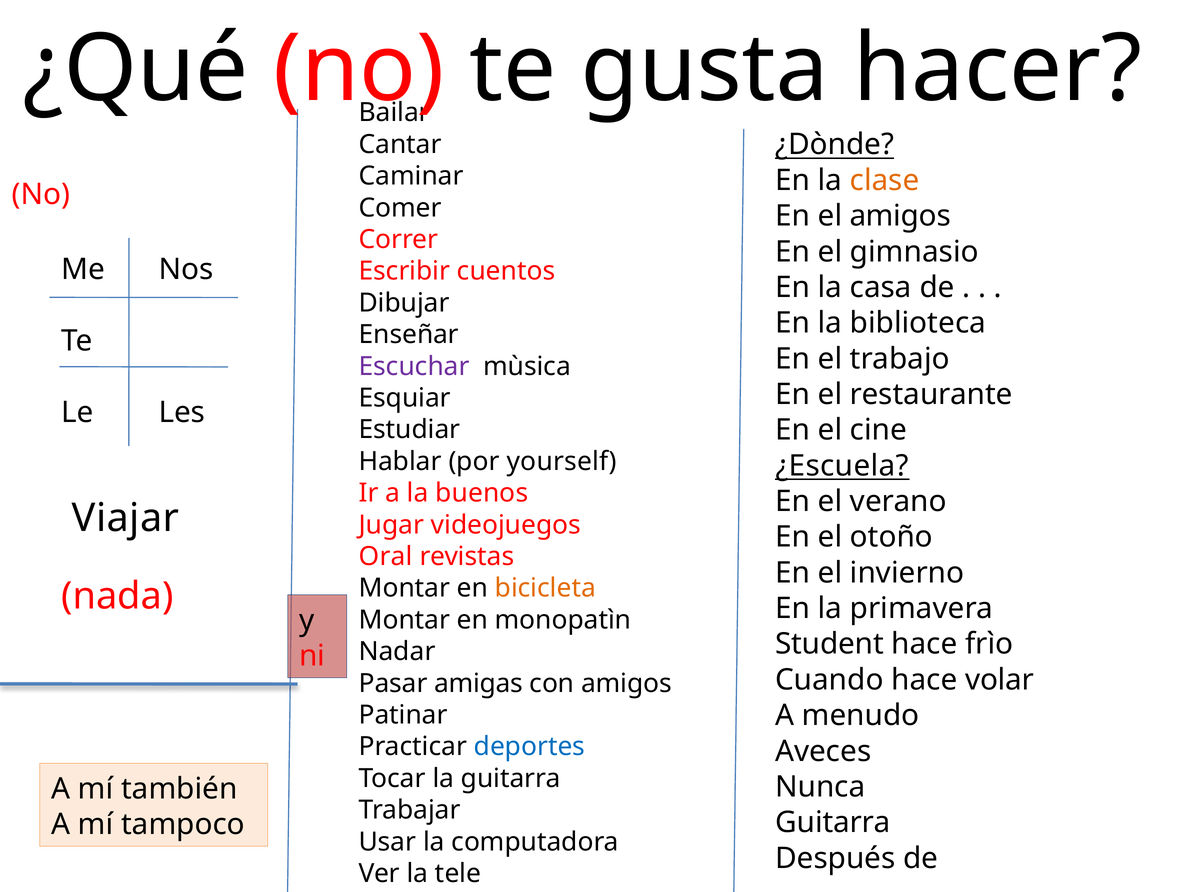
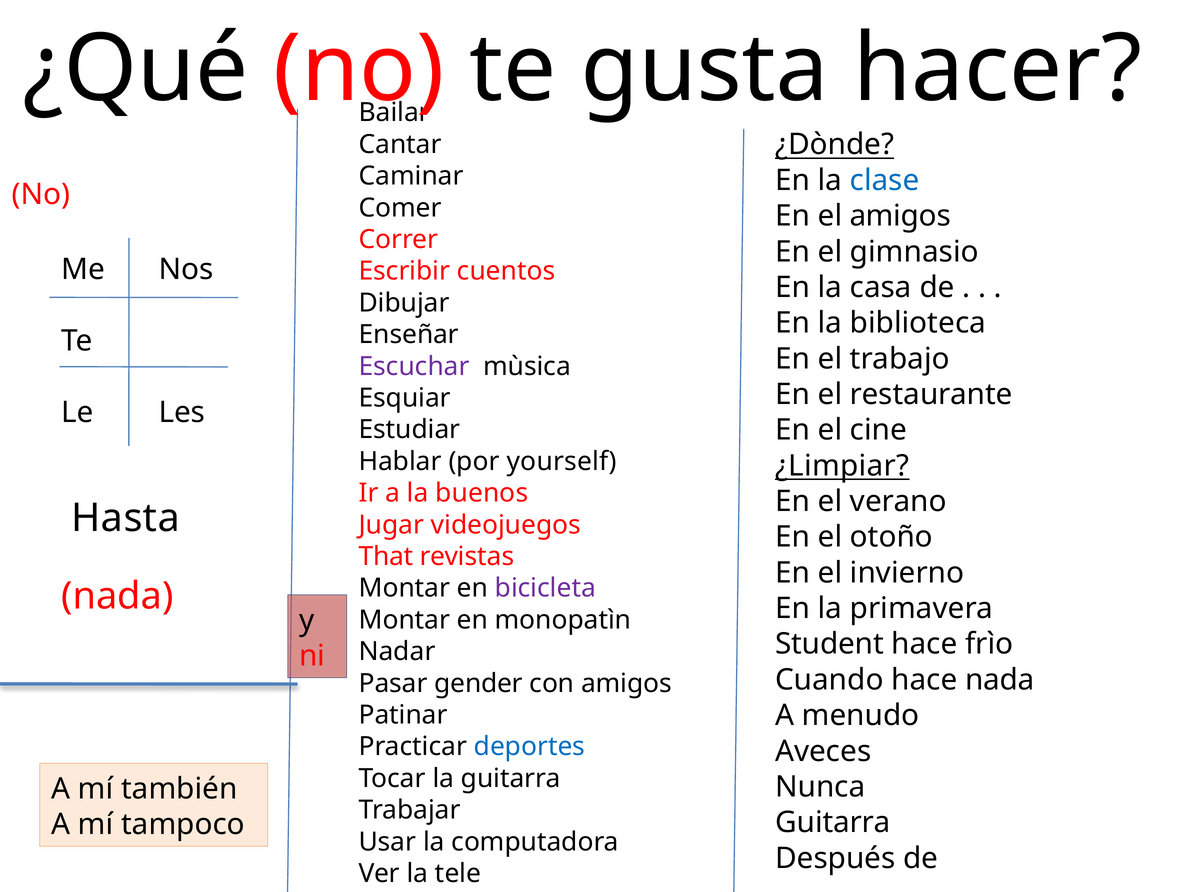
clase colour: orange -> blue
¿Escuela: ¿Escuela -> ¿Limpiar
Viajar: Viajar -> Hasta
Oral: Oral -> That
bicicleta colour: orange -> purple
hace volar: volar -> nada
amigas: amigas -> gender
